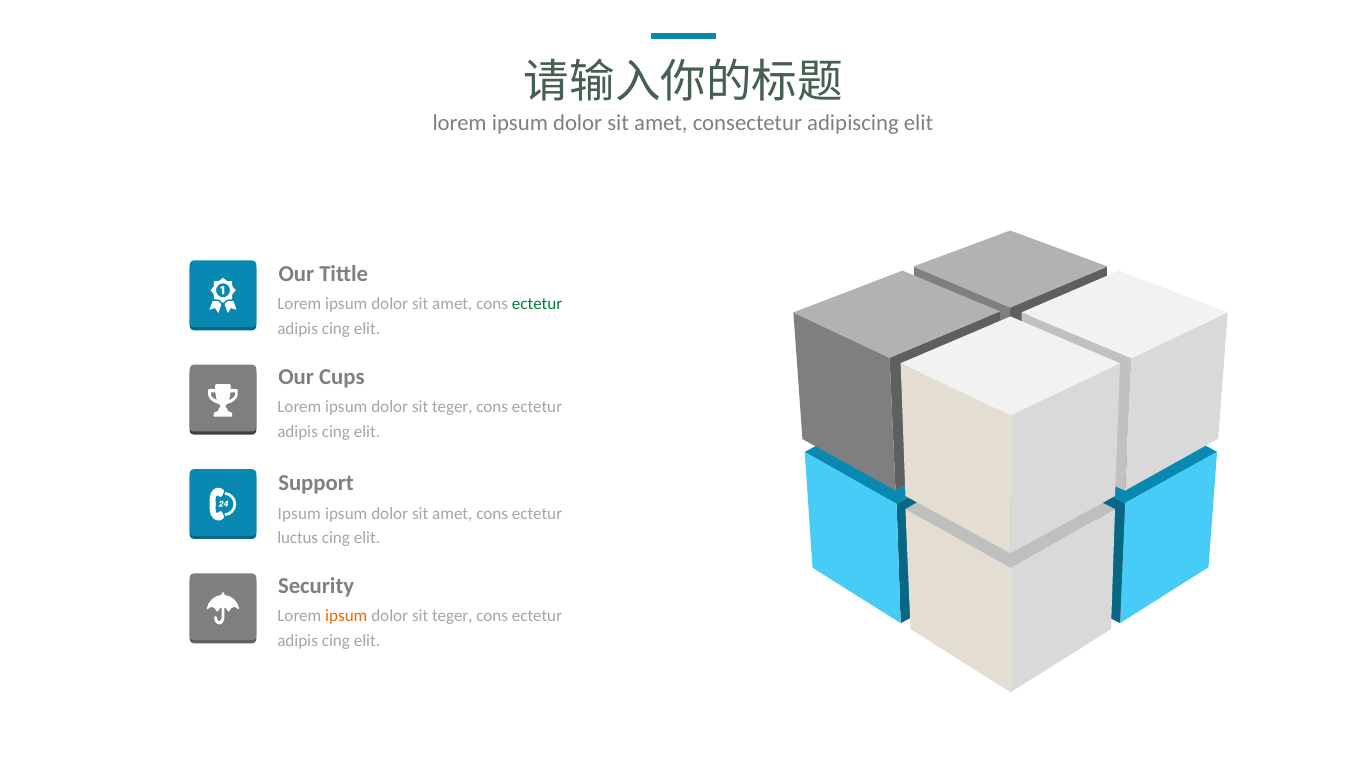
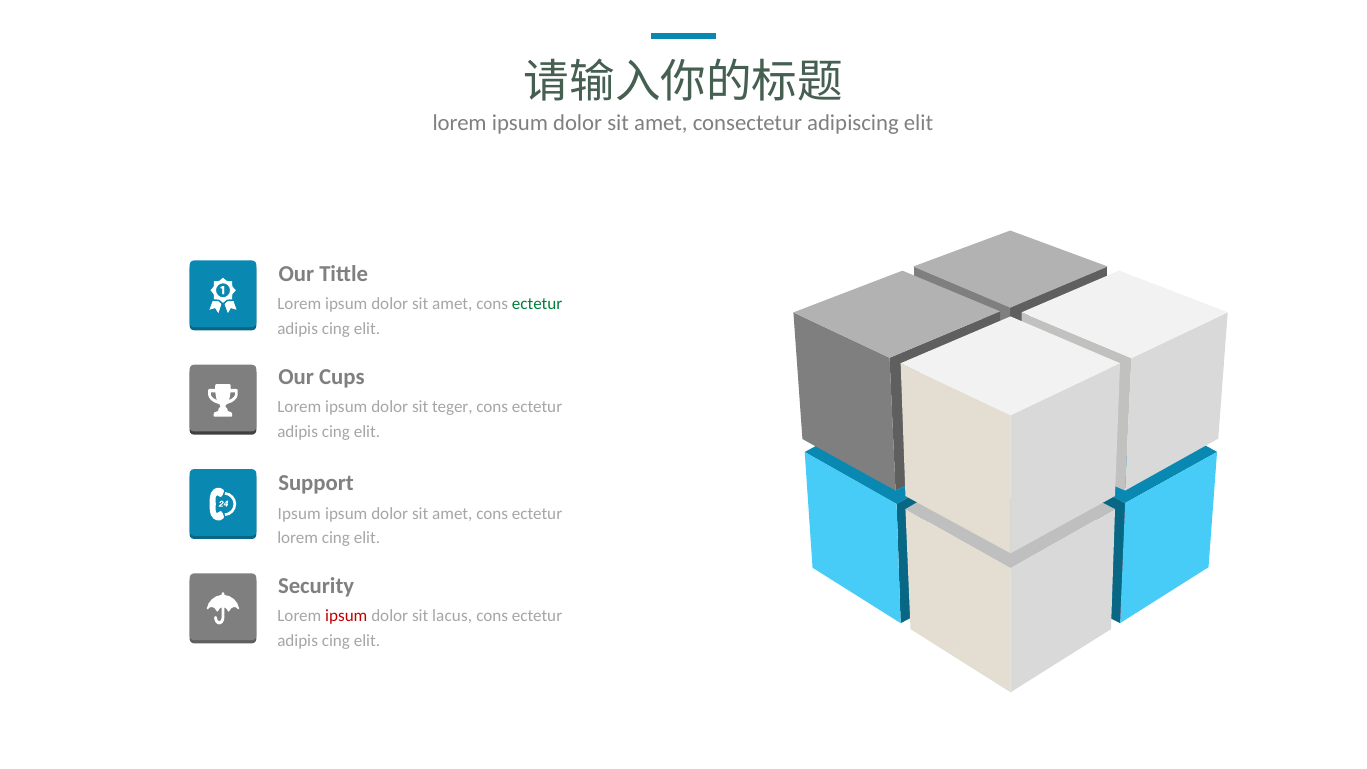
luctus at (298, 538): luctus -> lorem
ipsum at (346, 616) colour: orange -> red
teger at (452, 616): teger -> lacus
